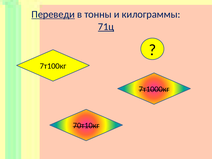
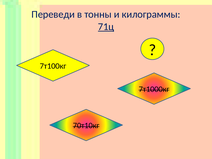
Переведи underline: present -> none
